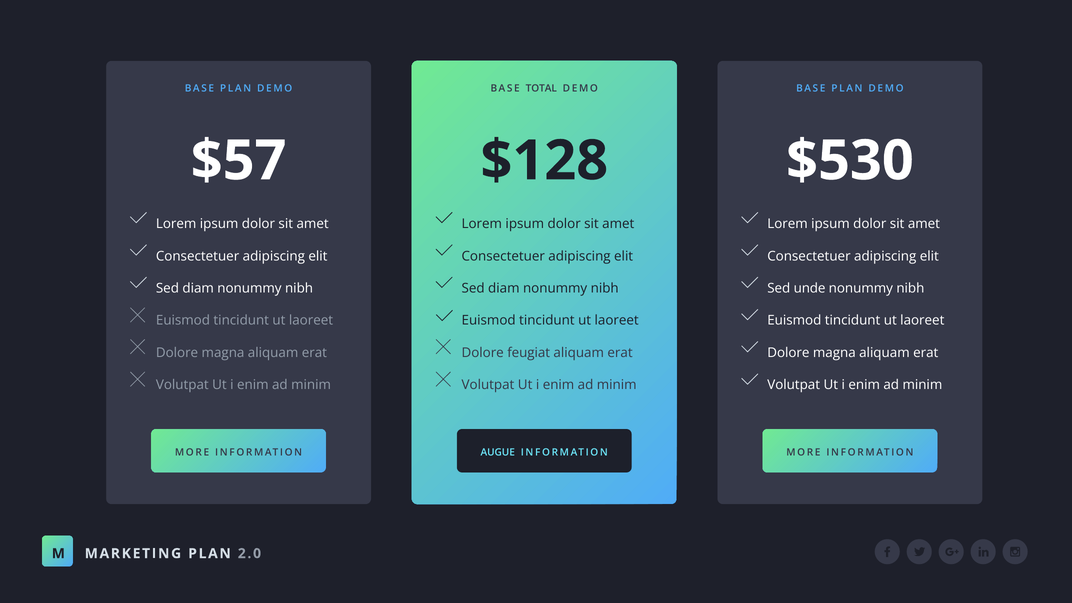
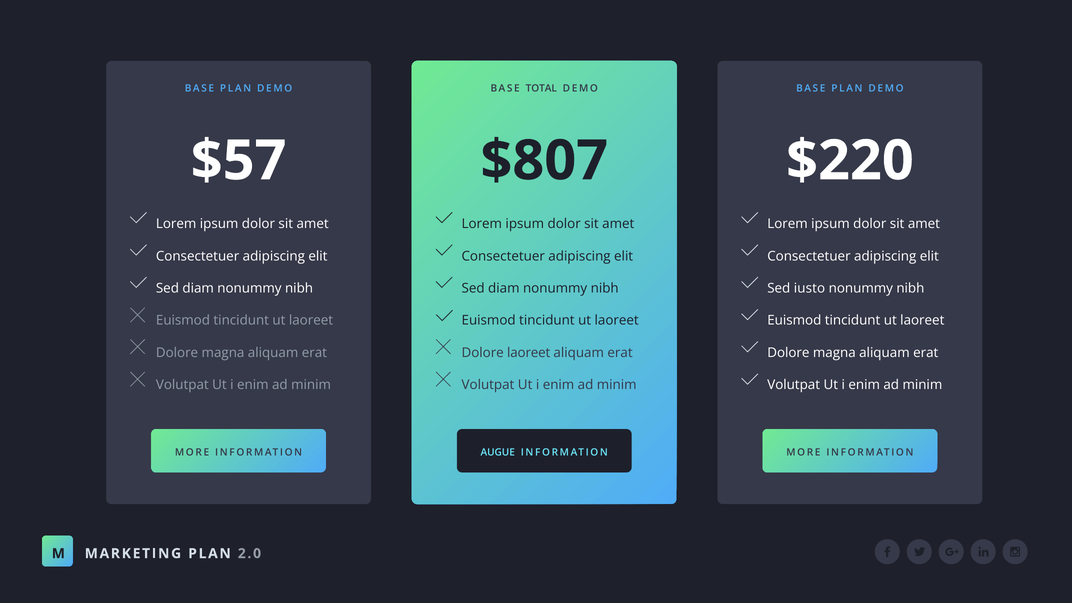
$128: $128 -> $807
$530: $530 -> $220
unde: unde -> iusto
Dolore feugiat: feugiat -> laoreet
